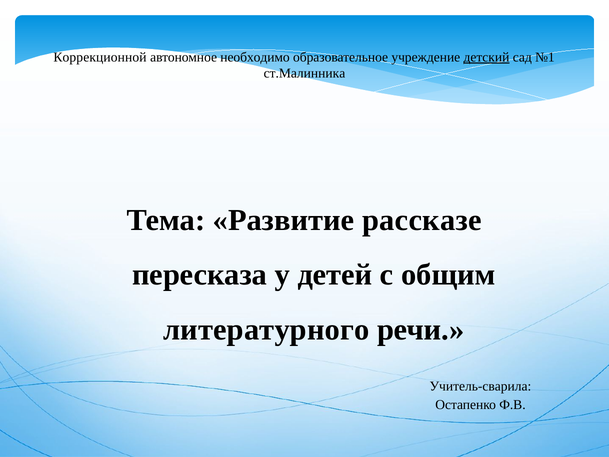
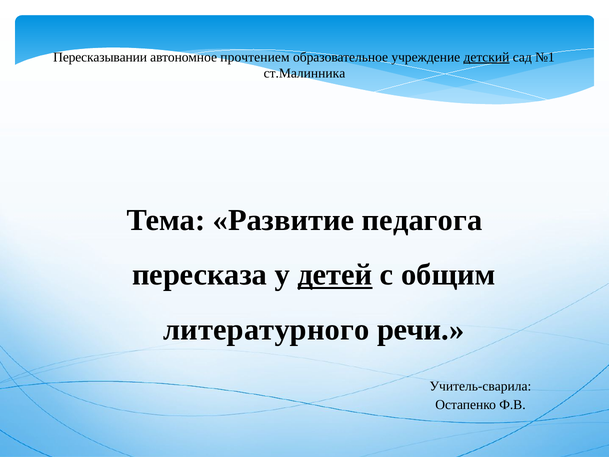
Коррекционной: Коррекционной -> Пересказывании
необходимо: необходимо -> прочтением
рассказе: рассказе -> педагога
детей underline: none -> present
